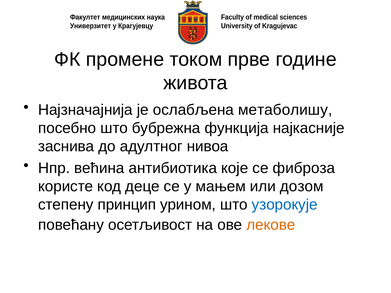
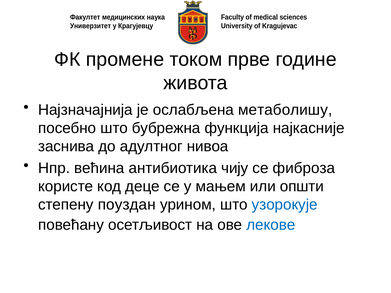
које: које -> чију
дозом: дозом -> општи
принцип: принцип -> поуздан
лекове colour: orange -> blue
